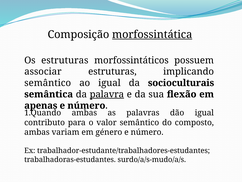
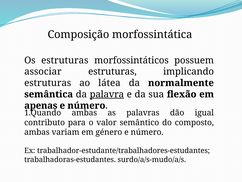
morfossintática underline: present -> none
semântico at (48, 83): semântico -> estruturas
ao igual: igual -> látea
socioculturais: socioculturais -> normalmente
